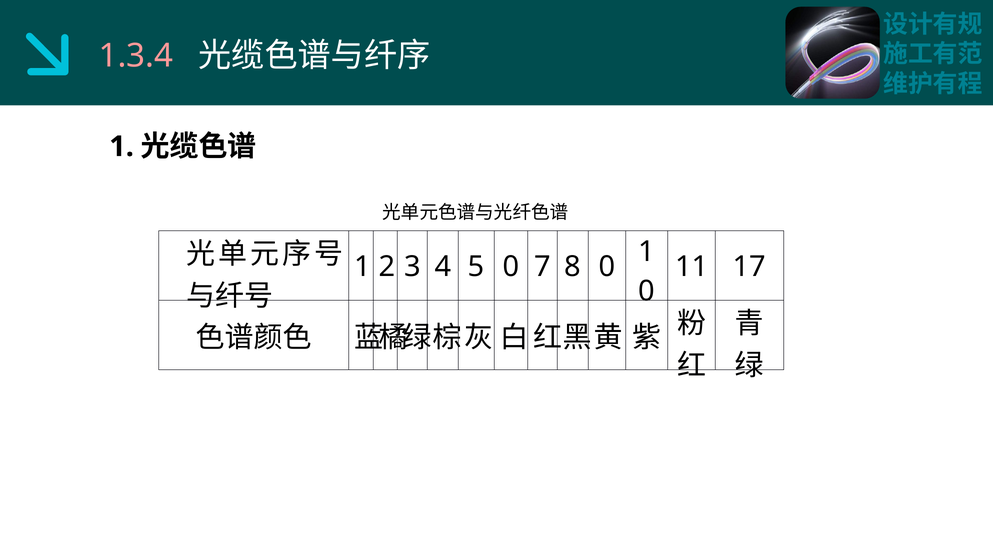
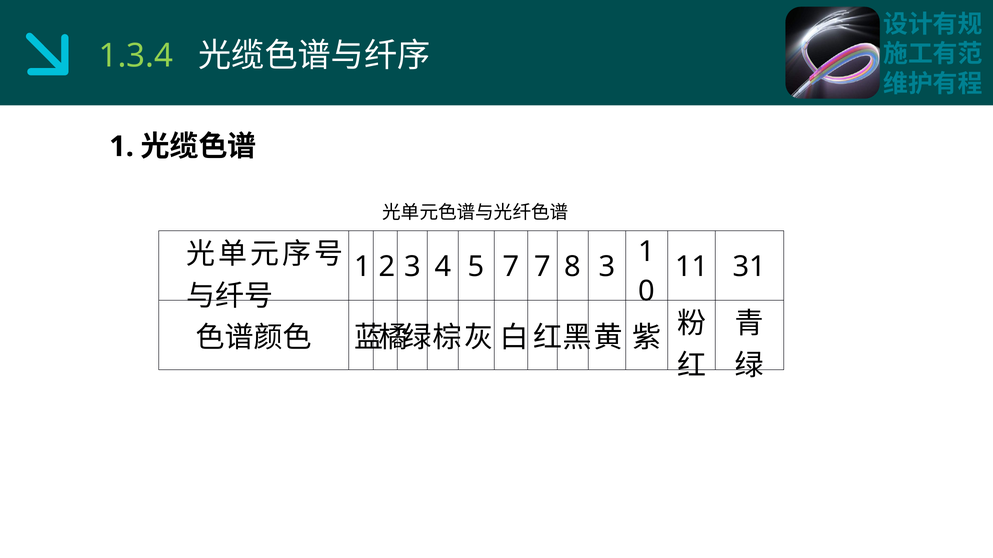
1.3.4 colour: pink -> light green
5 0: 0 -> 7
8 0: 0 -> 3
17: 17 -> 31
